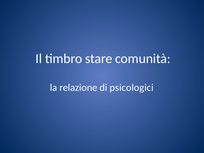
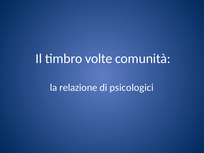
stare: stare -> volte
